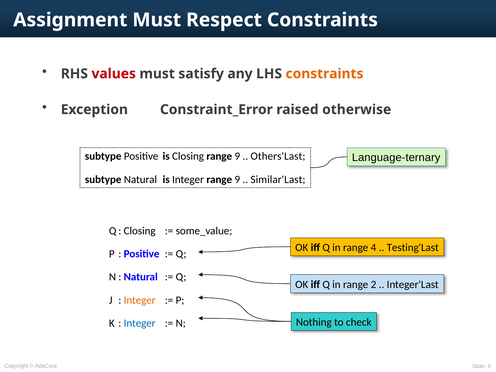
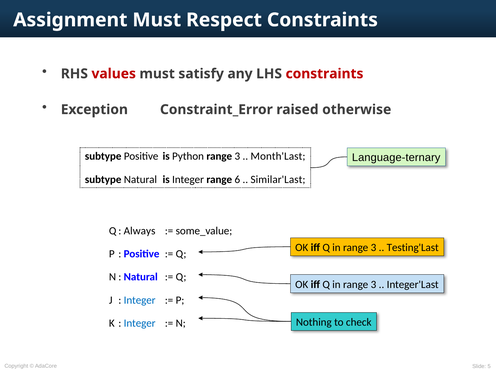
constraints at (324, 74) colour: orange -> red
is Closing: Closing -> Python
9 at (237, 156): 9 -> 3
Others'Last: Others'Last -> Month'Last
Integer range 9: 9 -> 6
Q Closing: Closing -> Always
4 at (373, 248): 4 -> 3
2 at (373, 284): 2 -> 3
Integer at (140, 300) colour: orange -> blue
